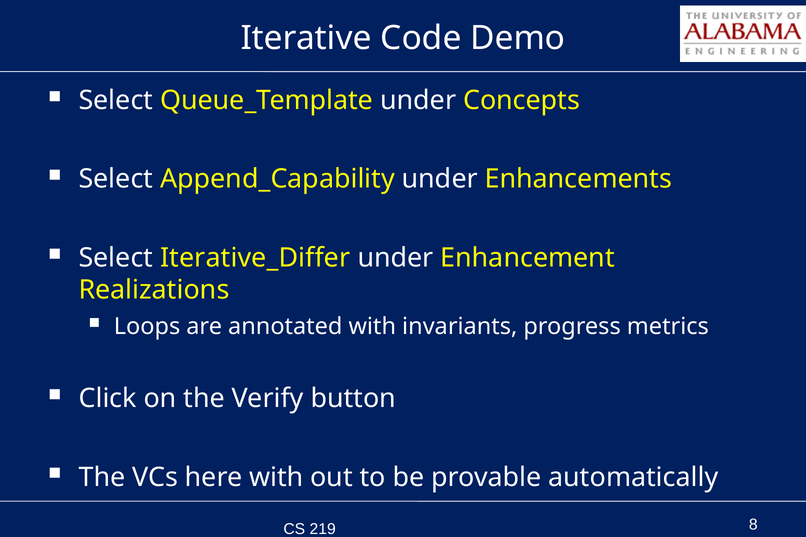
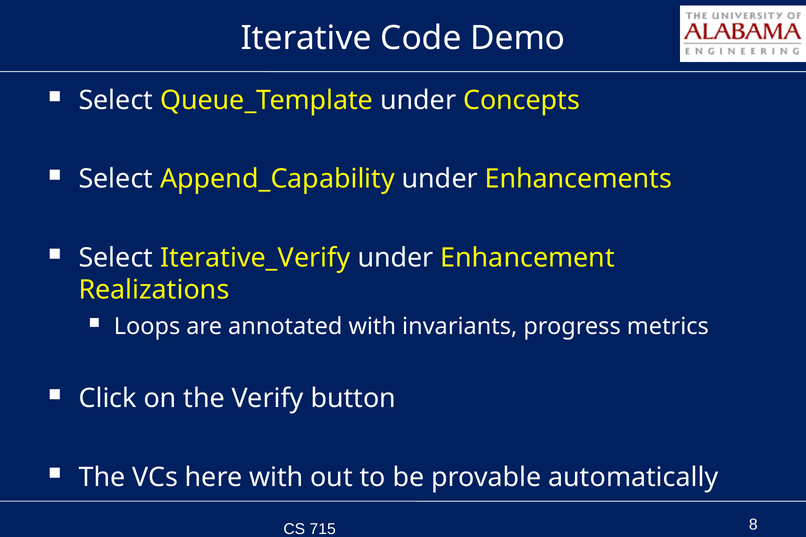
Iterative_Differ: Iterative_Differ -> Iterative_Verify
219: 219 -> 715
